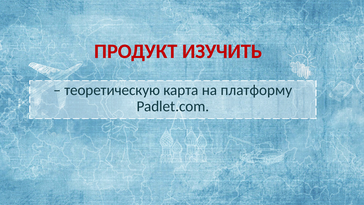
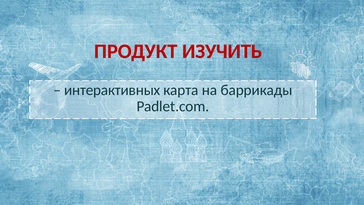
теоретическую: теоретическую -> интерактивных
платформу: платформу -> баррикады
